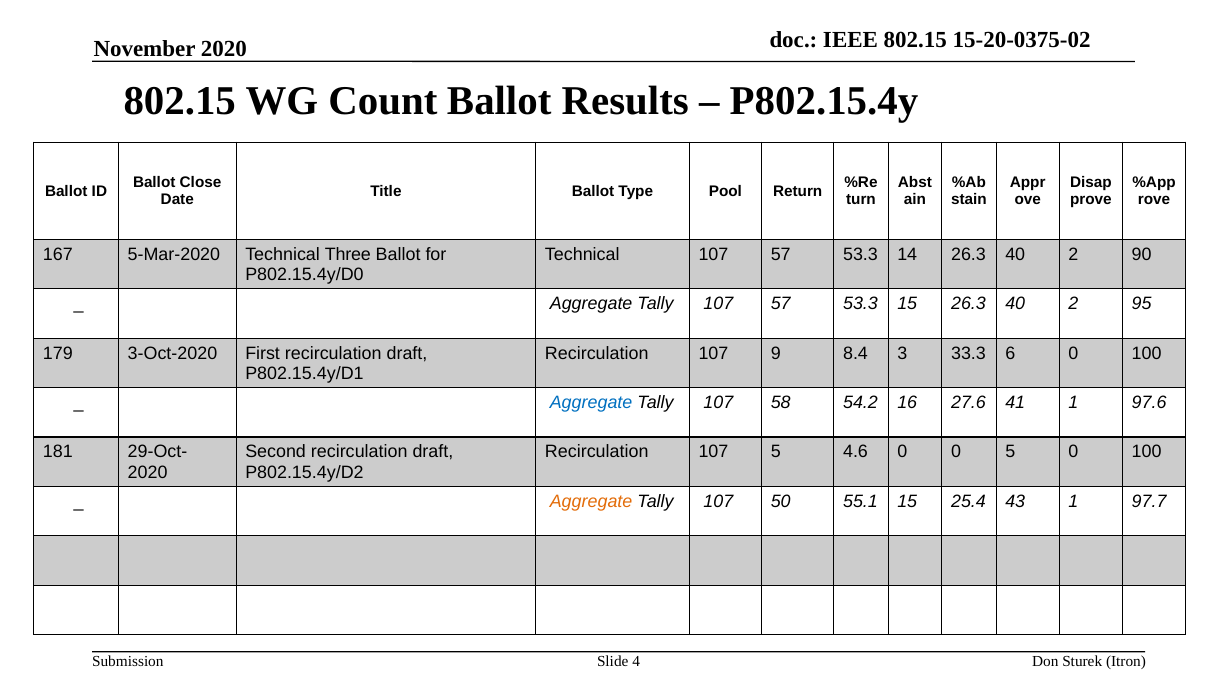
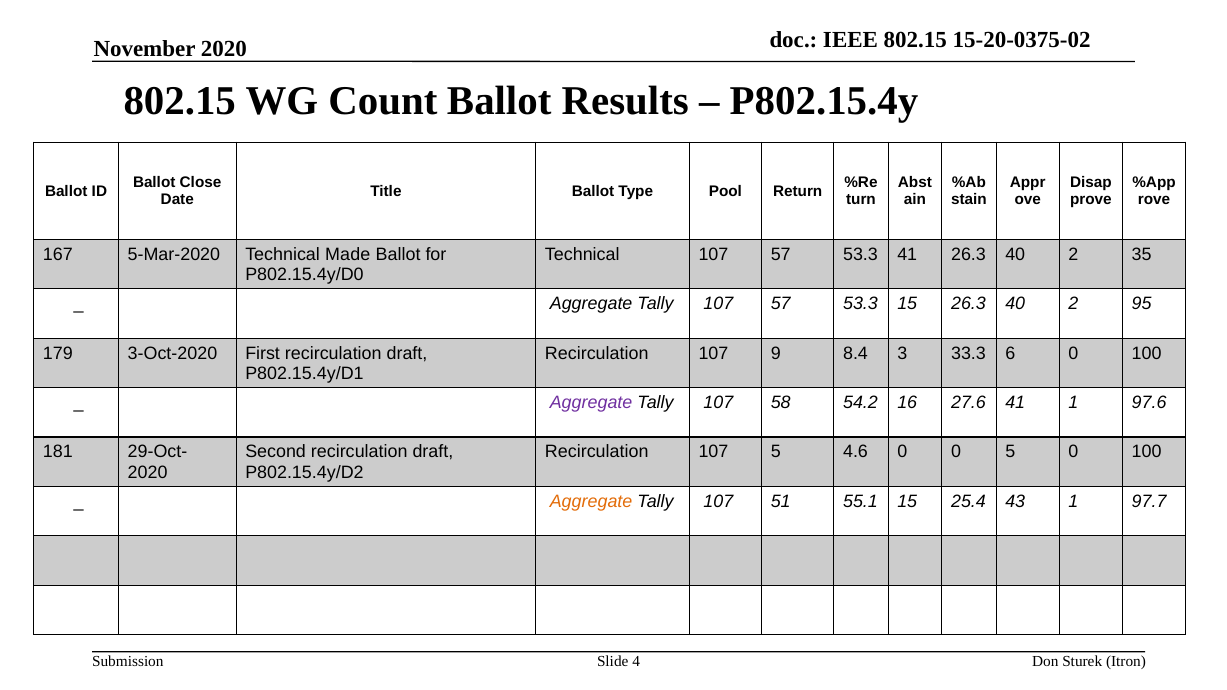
Three: Three -> Made
53.3 14: 14 -> 41
90: 90 -> 35
Aggregate at (591, 403) colour: blue -> purple
50: 50 -> 51
